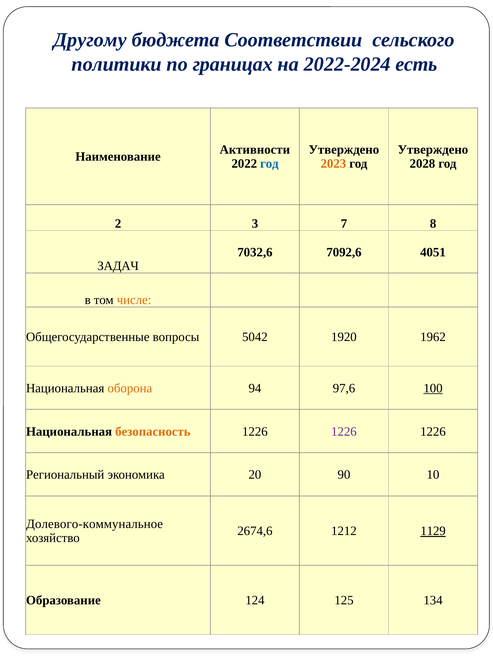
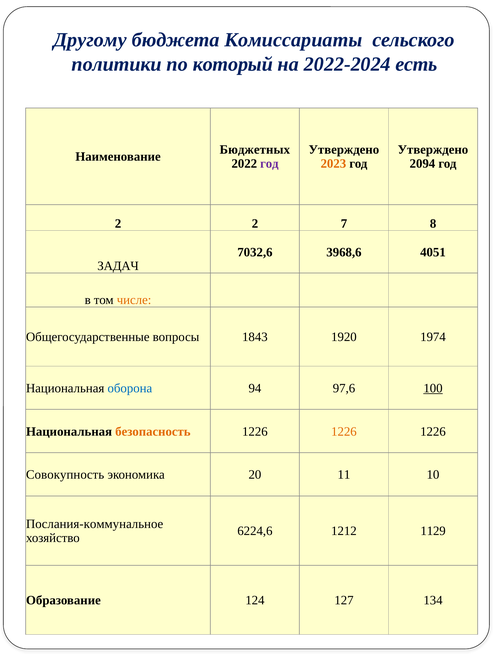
Соответствии: Соответствии -> Комиссариаты
границах: границах -> который
Активности: Активности -> Бюджетных
год at (269, 164) colour: blue -> purple
2028: 2028 -> 2094
2 3: 3 -> 2
7092,6: 7092,6 -> 3968,6
5042: 5042 -> 1843
1962: 1962 -> 1974
оборона colour: orange -> blue
1226 at (344, 431) colour: purple -> orange
Региональный: Региональный -> Совокупность
90: 90 -> 11
Долевого-коммунальное: Долевого-коммунальное -> Послания-коммунальное
2674,6: 2674,6 -> 6224,6
1129 underline: present -> none
125: 125 -> 127
